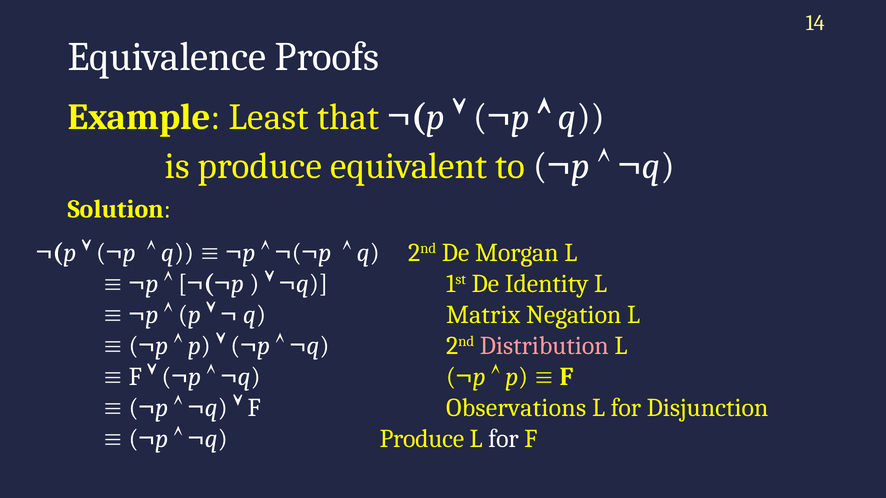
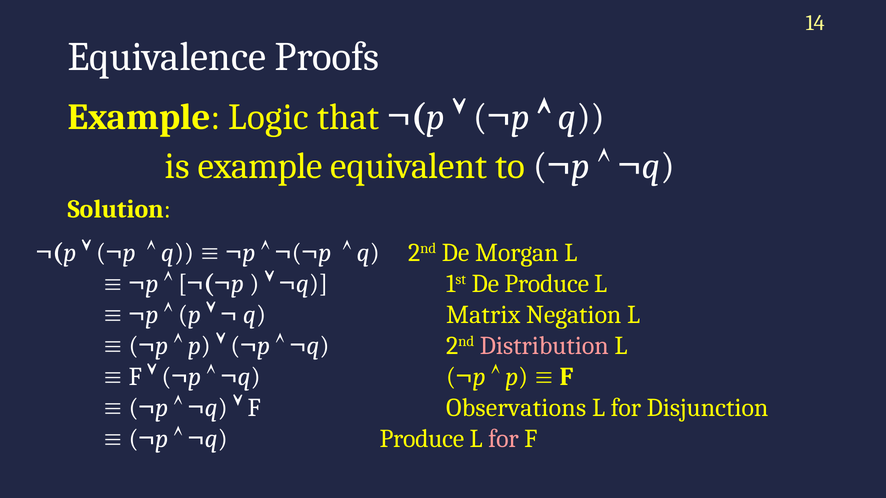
Least: Least -> Logic
is produce: produce -> example
De Identity: Identity -> Produce
for at (503, 439) colour: white -> pink
